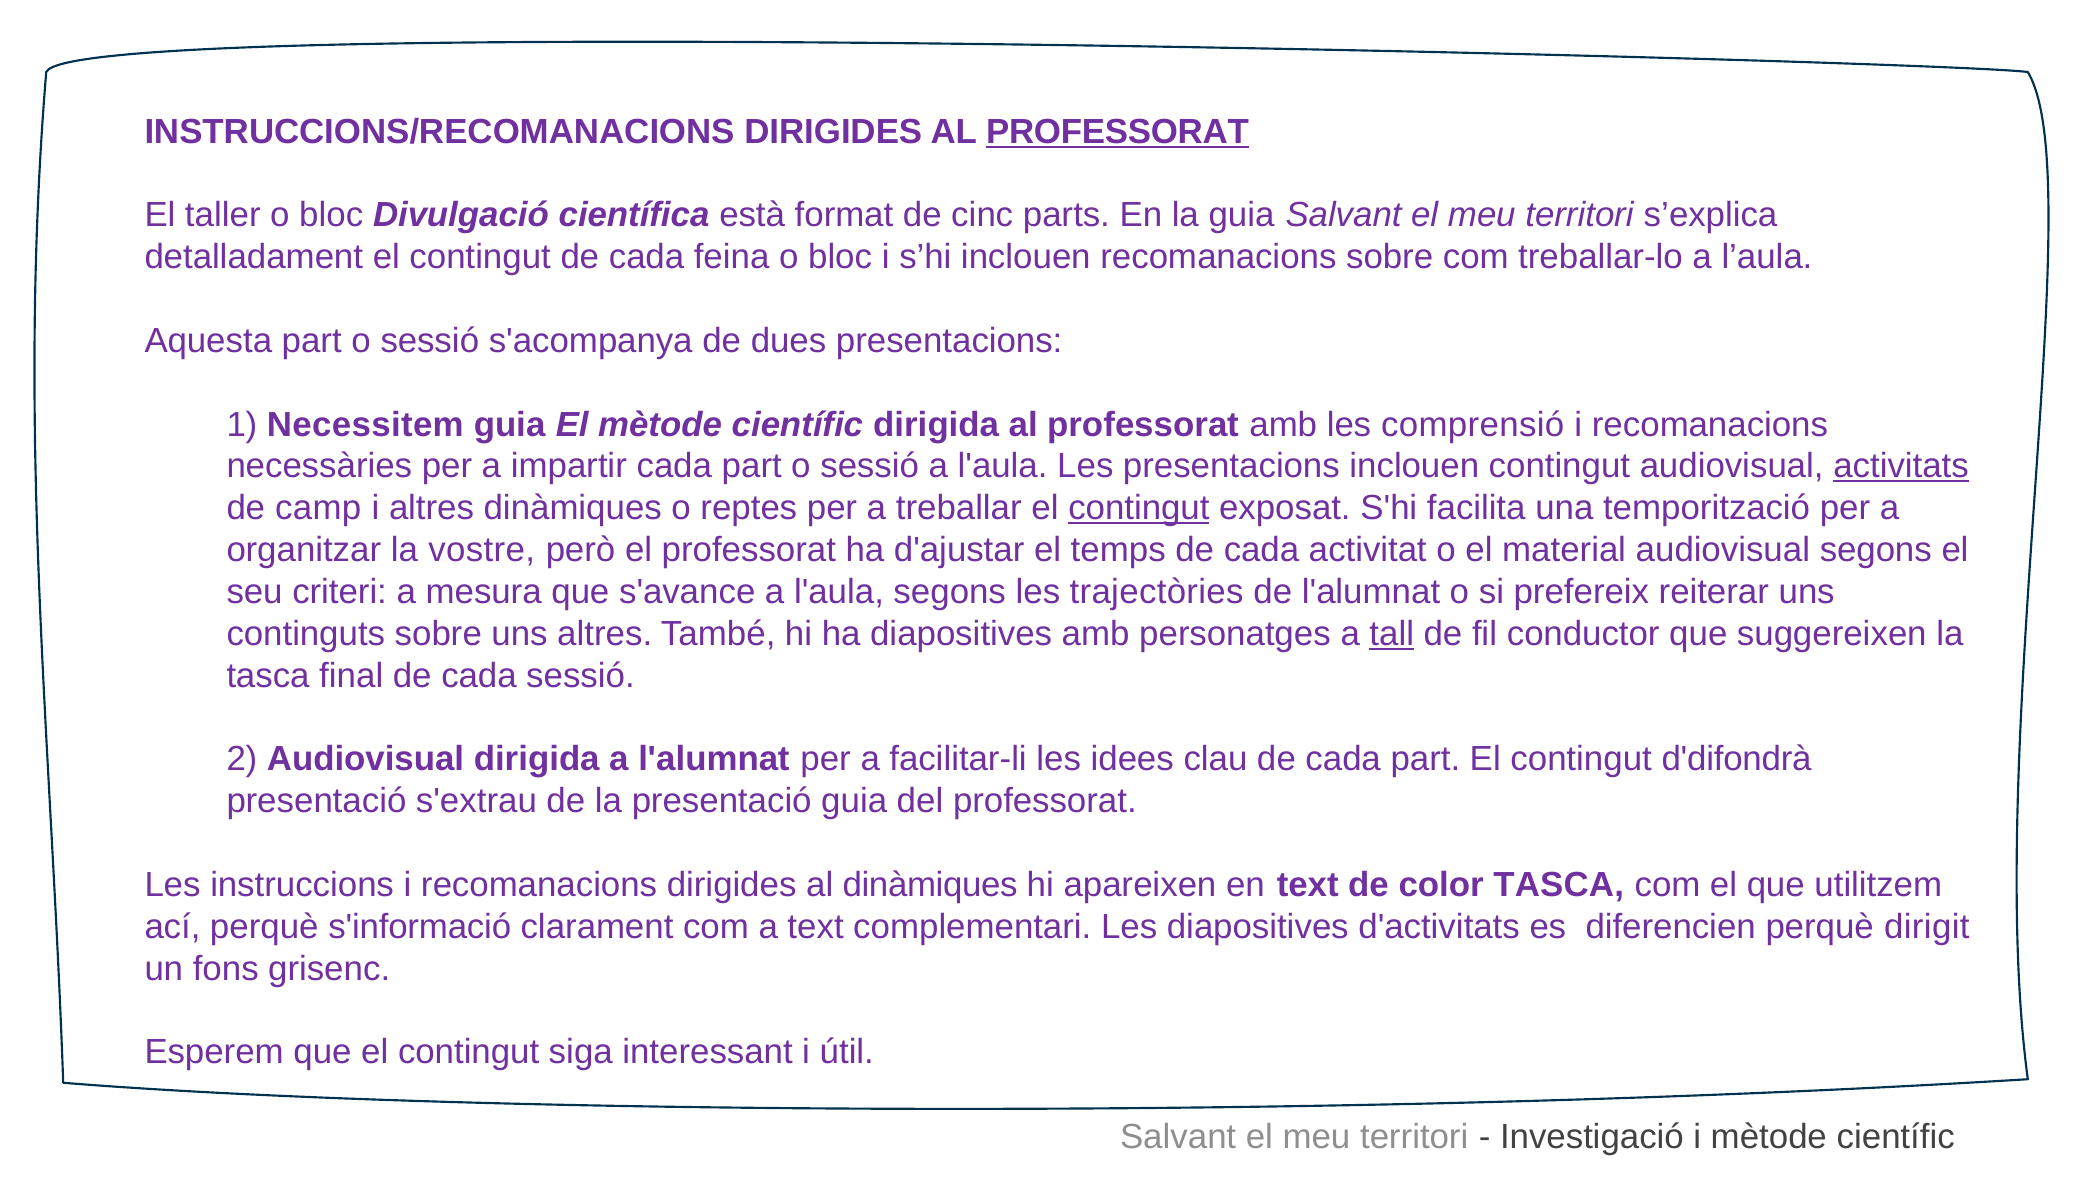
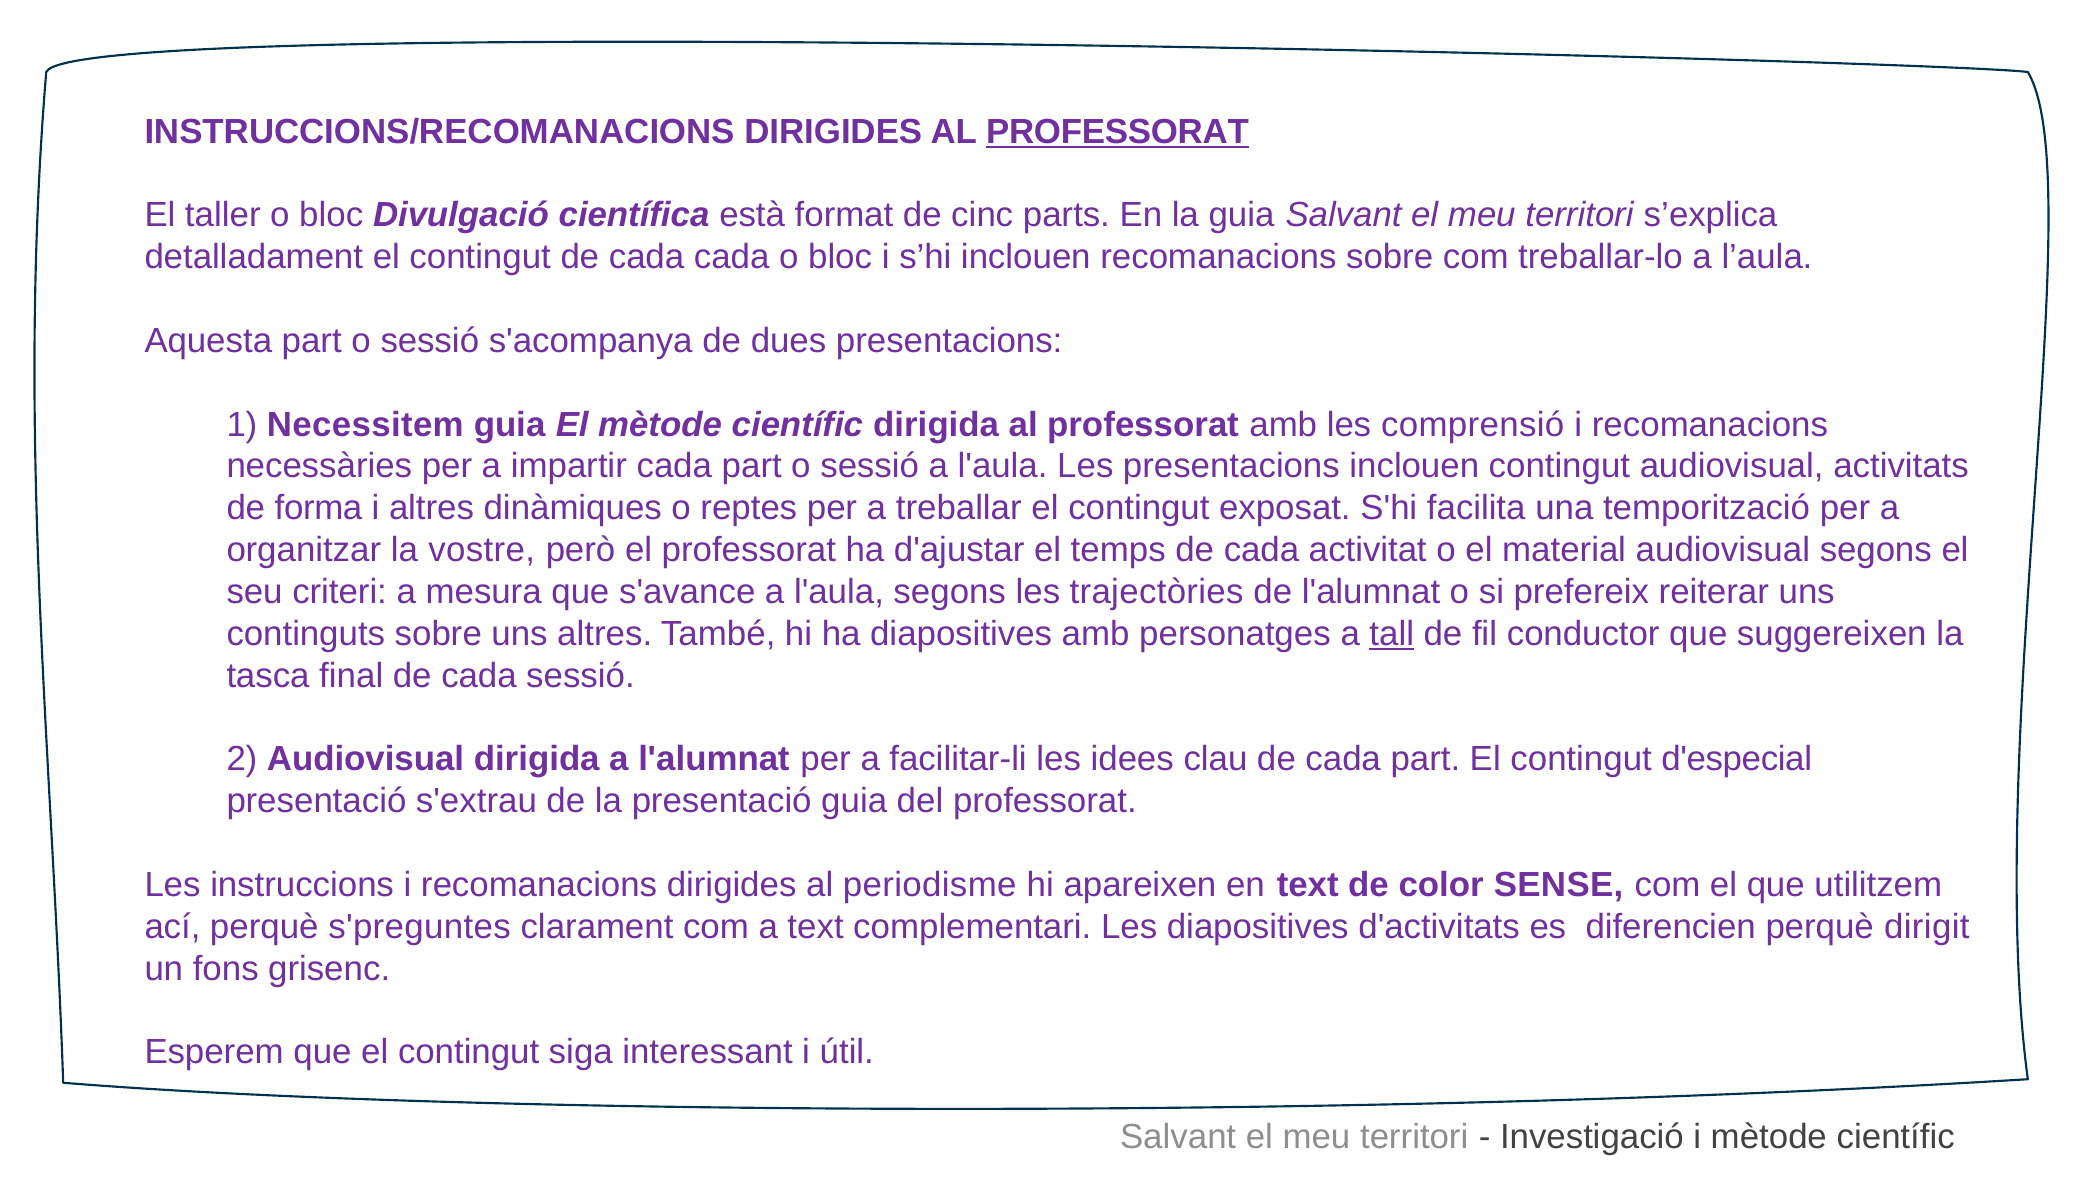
cada feina: feina -> cada
activitats underline: present -> none
camp: camp -> forma
contingut at (1139, 508) underline: present -> none
d'difondrà: d'difondrà -> d'especial
al dinàmiques: dinàmiques -> periodisme
color TASCA: TASCA -> SENSE
s'informació: s'informació -> s'preguntes
